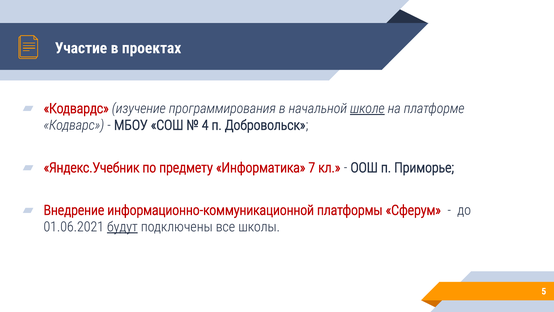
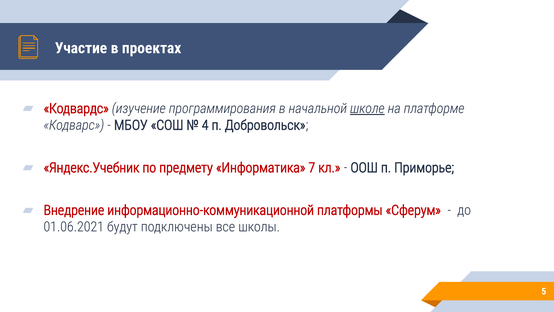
будут underline: present -> none
